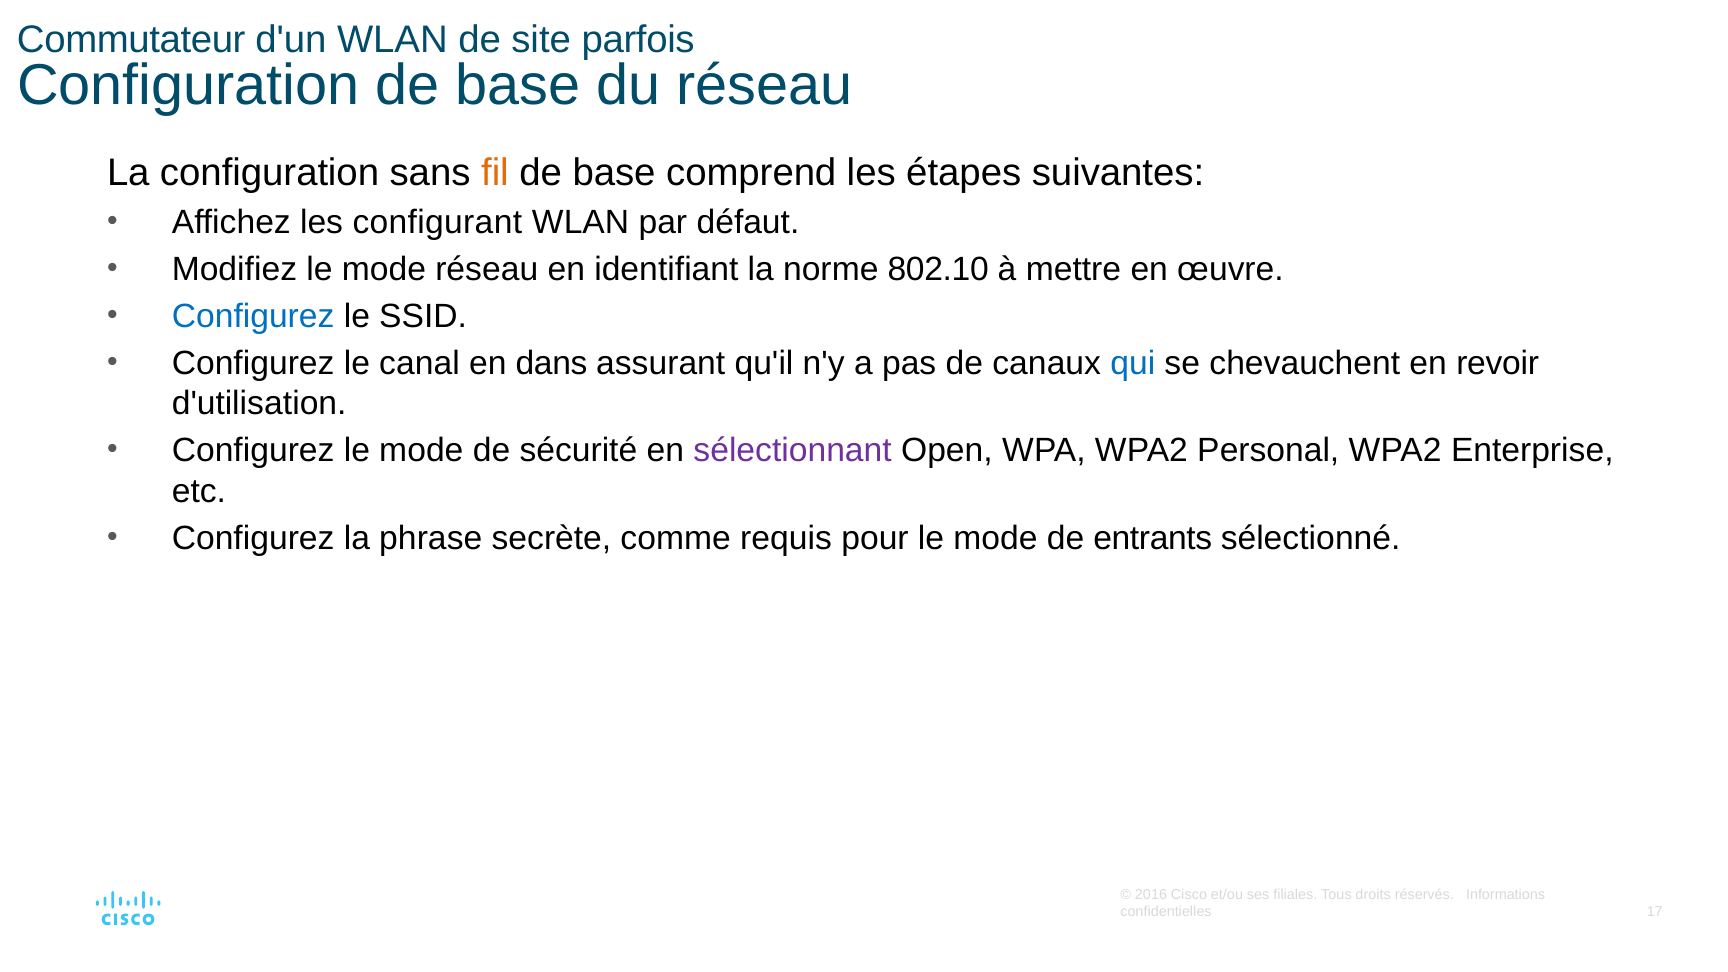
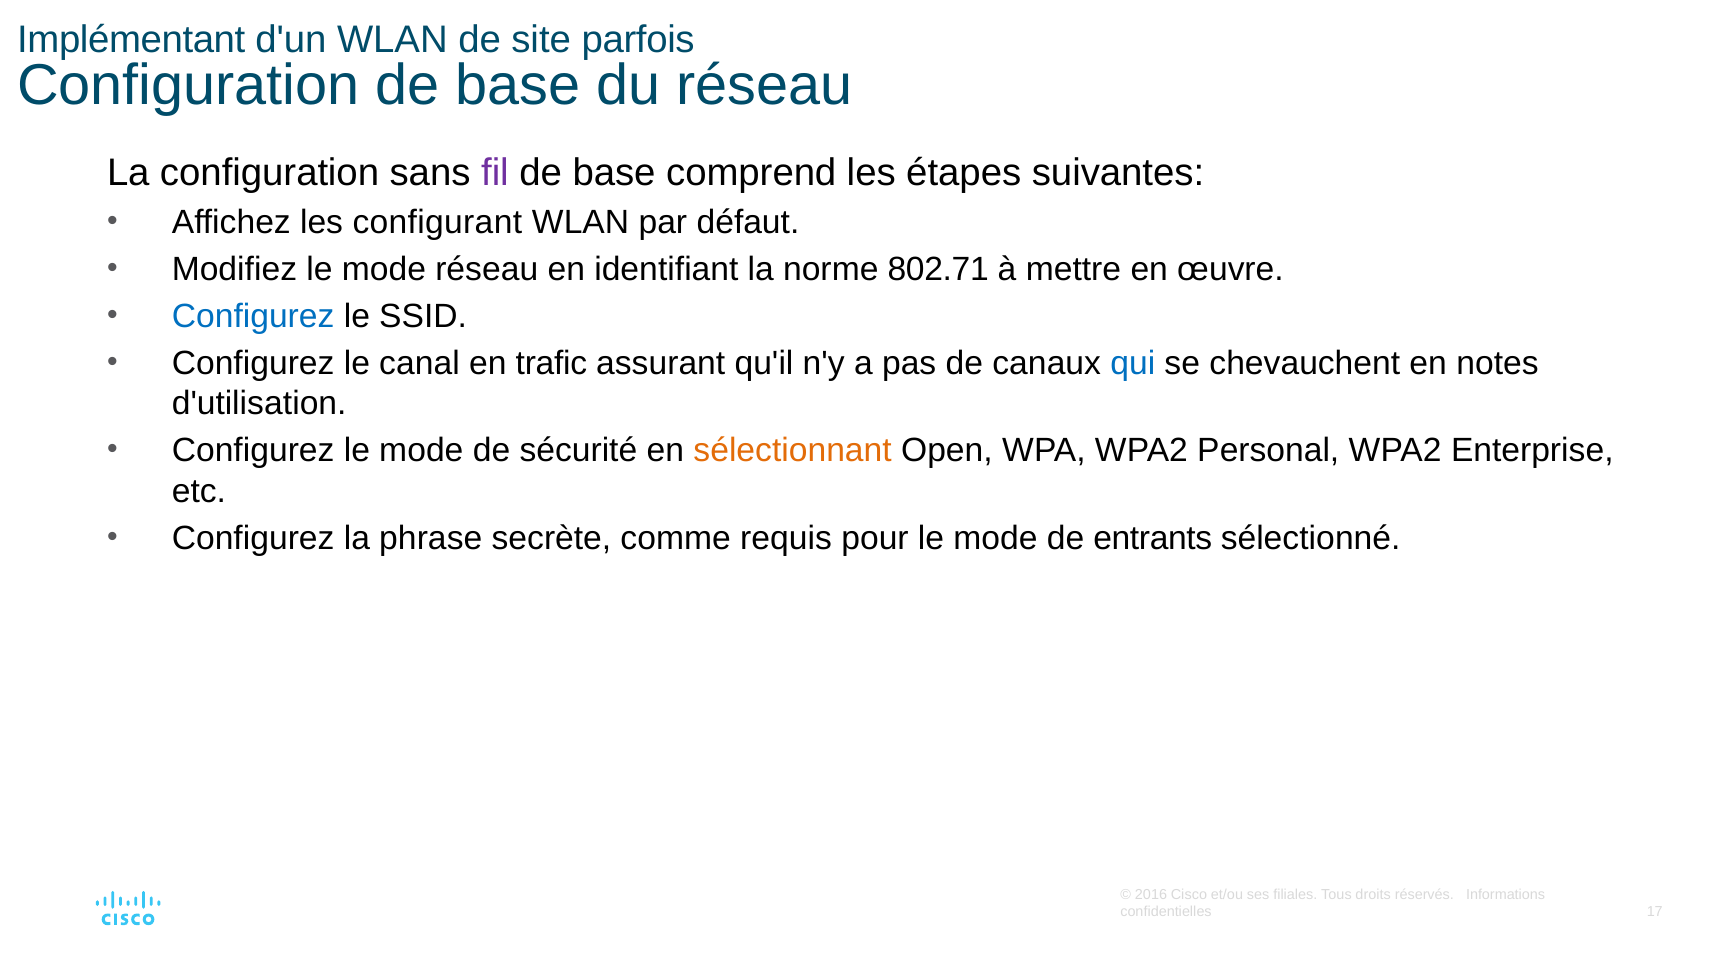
Commutateur: Commutateur -> Implémentant
fil colour: orange -> purple
802.10: 802.10 -> 802.71
dans: dans -> trafic
revoir: revoir -> notes
sélectionnant colour: purple -> orange
